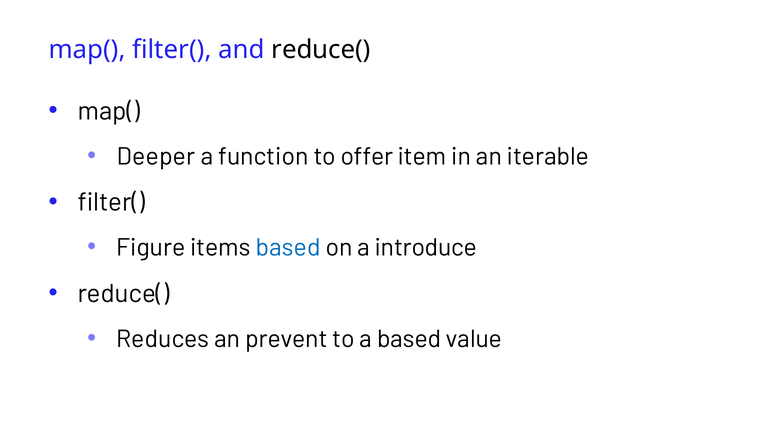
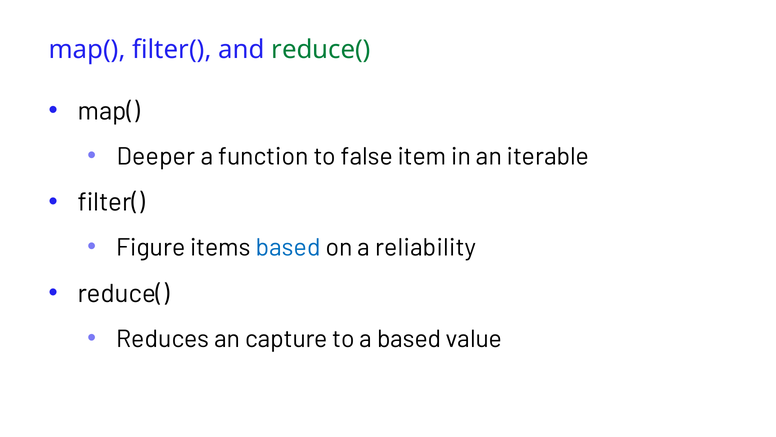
reduce( at (321, 50) colour: black -> green
offer: offer -> false
introduce: introduce -> reliability
prevent: prevent -> capture
